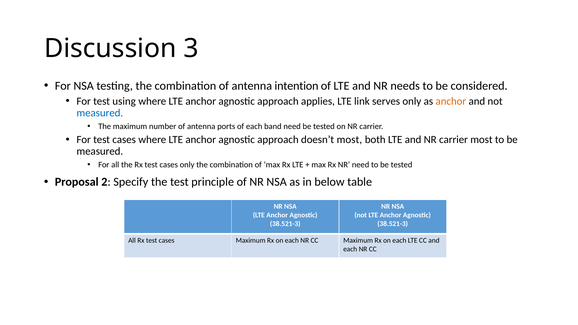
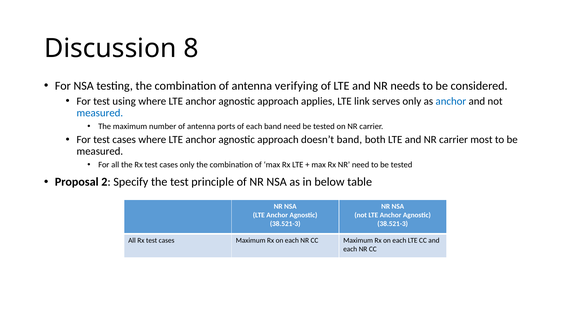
3: 3 -> 8
intention: intention -> verifying
anchor at (451, 101) colour: orange -> blue
doesn’t most: most -> band
